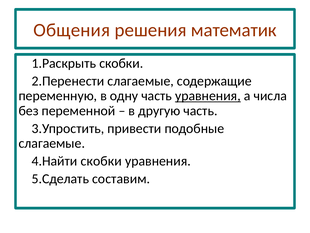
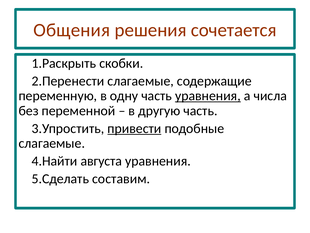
математик: математик -> сочетается
привести underline: none -> present
скобки at (101, 161): скобки -> августа
